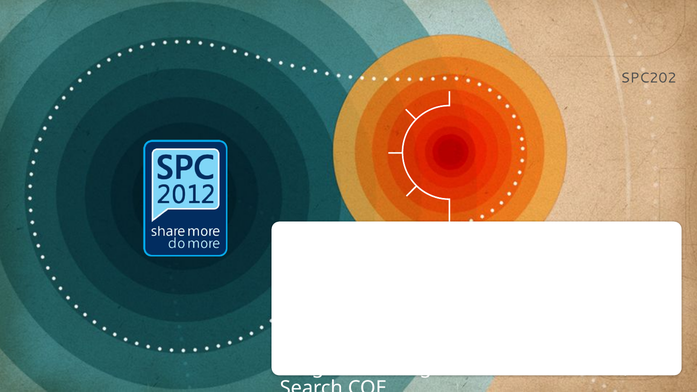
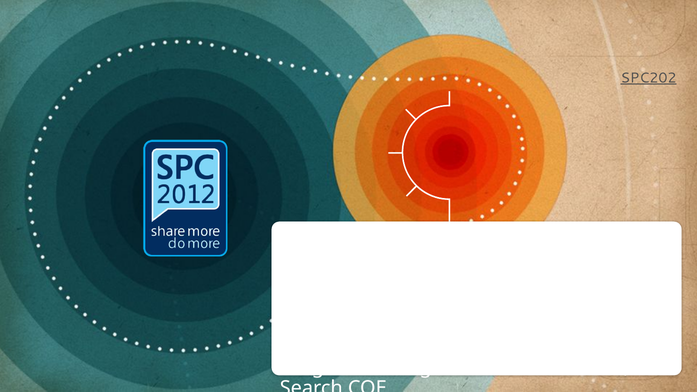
SPC202 underline: none -> present
